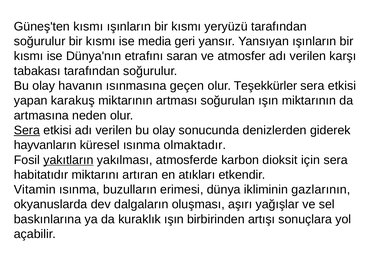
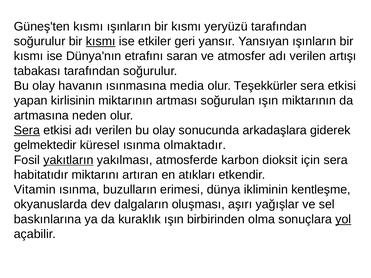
kısmı at (101, 41) underline: none -> present
media: media -> etkiler
karşı: karşı -> artışı
geçen: geçen -> media
karakuş: karakuş -> kirlisinin
denizlerden: denizlerden -> arkadaşlara
hayvanların: hayvanların -> gelmektedir
gazlarının: gazlarının -> kentleşme
artışı: artışı -> olma
yol underline: none -> present
